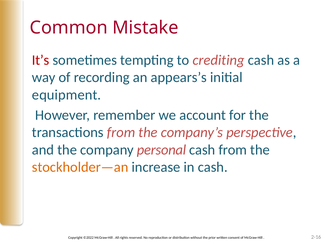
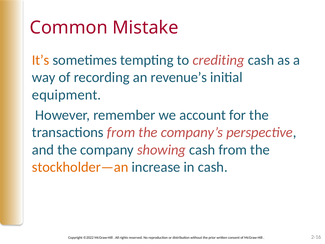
It’s colour: red -> orange
appears’s: appears’s -> revenue’s
personal: personal -> showing
